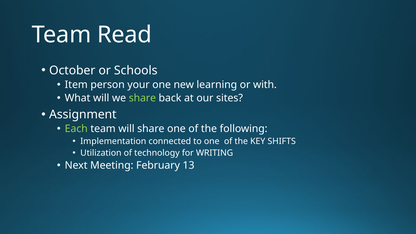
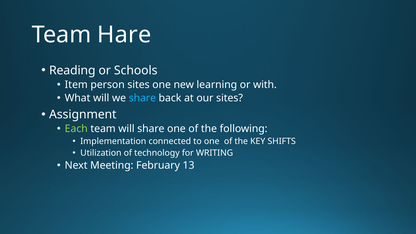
Read: Read -> Hare
October: October -> Reading
person your: your -> sites
share at (142, 98) colour: light green -> light blue
